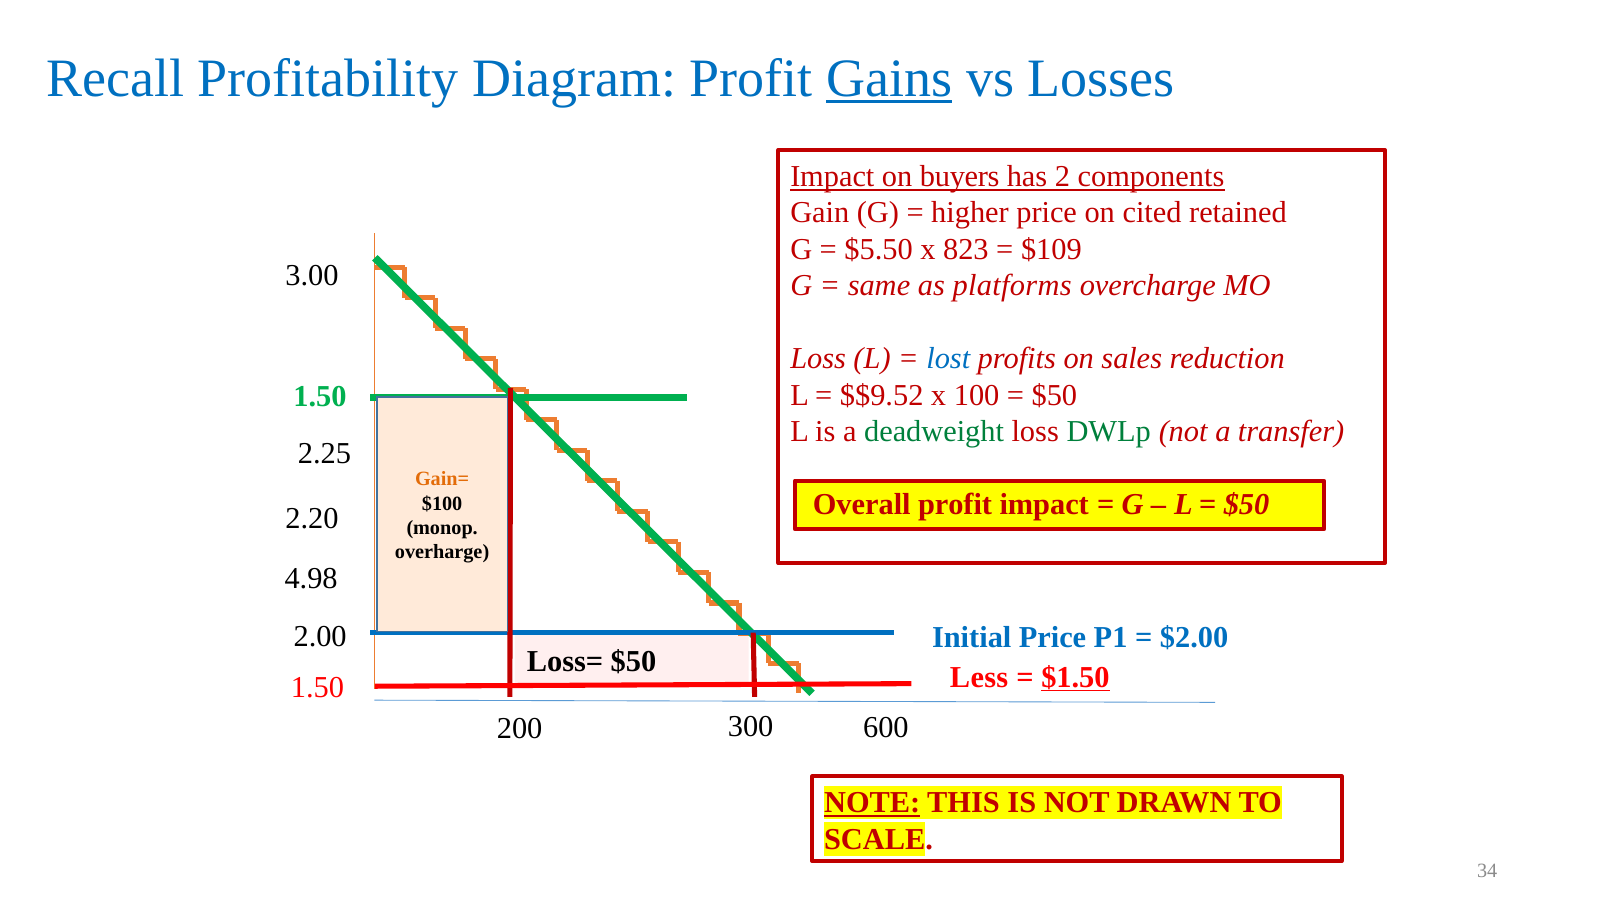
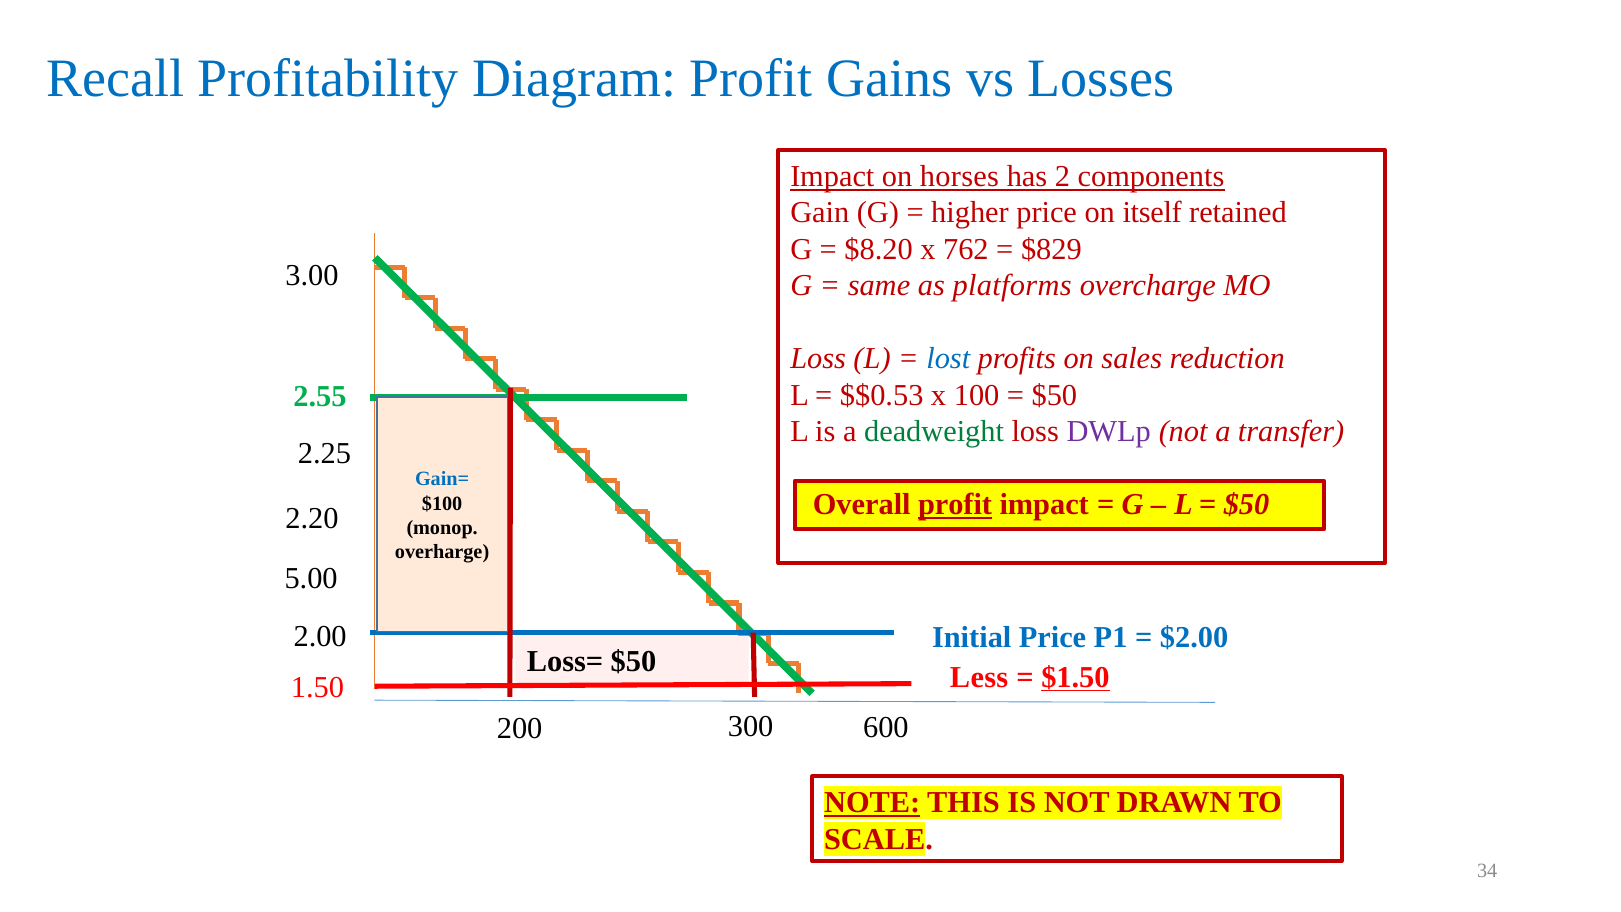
Gains underline: present -> none
buyers: buyers -> horses
cited: cited -> itself
$5.50: $5.50 -> $8.20
823: 823 -> 762
$109: $109 -> $829
$$9.52: $$9.52 -> $$0.53
1.50 at (320, 396): 1.50 -> 2.55
DWLp colour: green -> purple
Gain= colour: orange -> blue
profit at (955, 505) underline: none -> present
4.98: 4.98 -> 5.00
